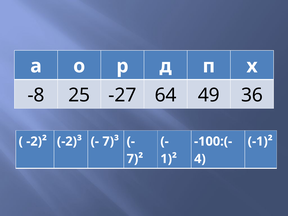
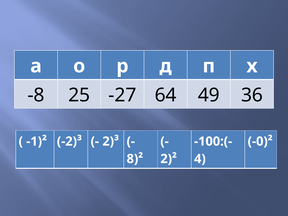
-2)²: -2)² -> -1)²
7)³: 7)³ -> 2)³
-1)²: -1)² -> -0)²
7)²: 7)² -> 8)²
1)²: 1)² -> 2)²
